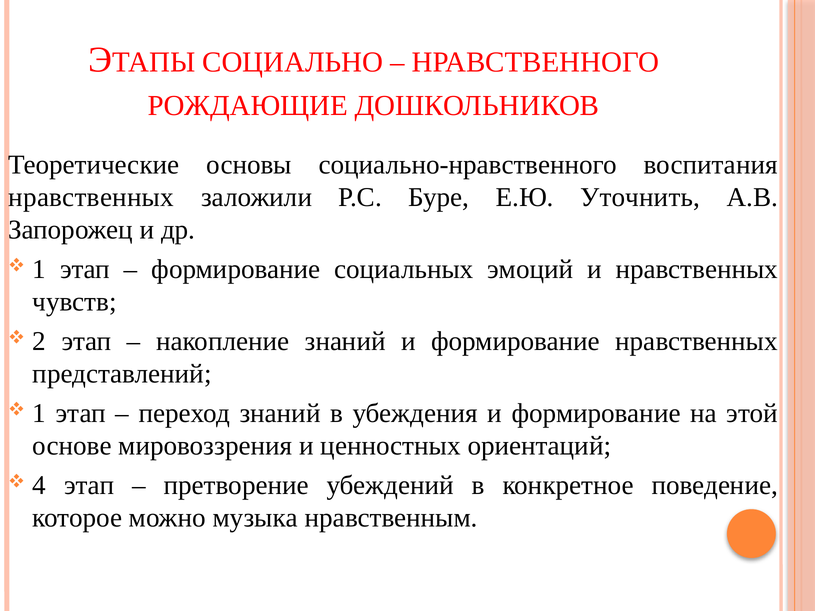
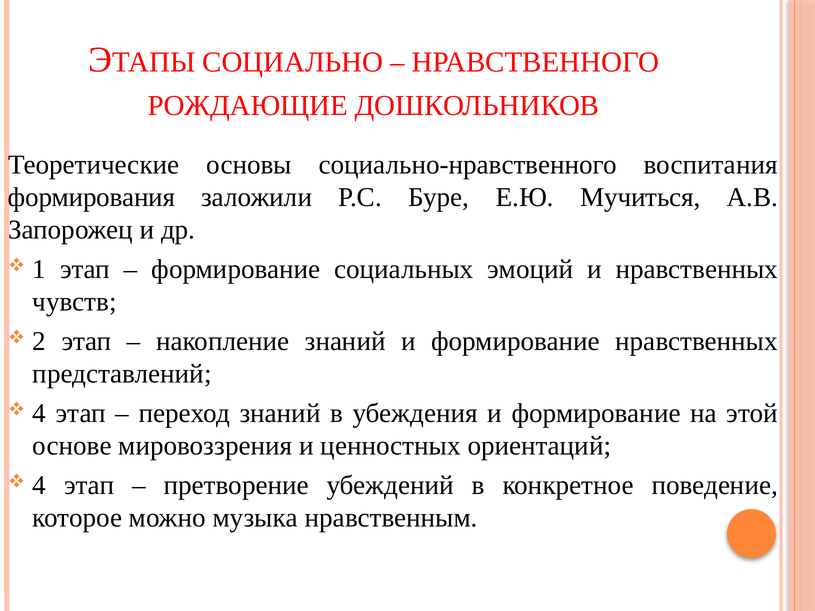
нравственных at (91, 197): нравственных -> формирования
Уточнить: Уточнить -> Мучиться
1 at (39, 413): 1 -> 4
